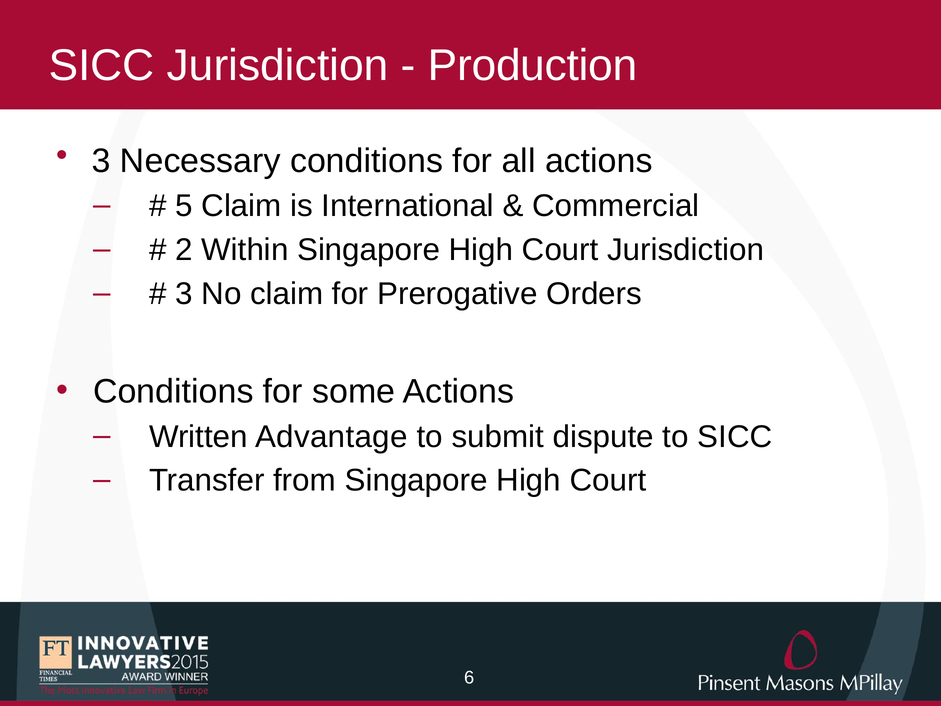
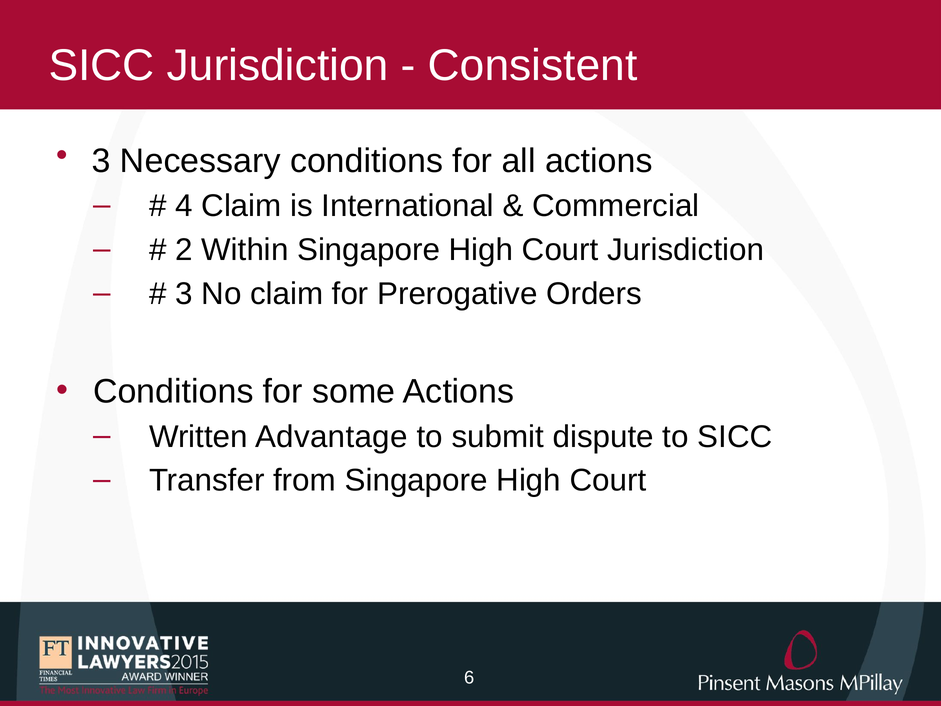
Production: Production -> Consistent
5: 5 -> 4
